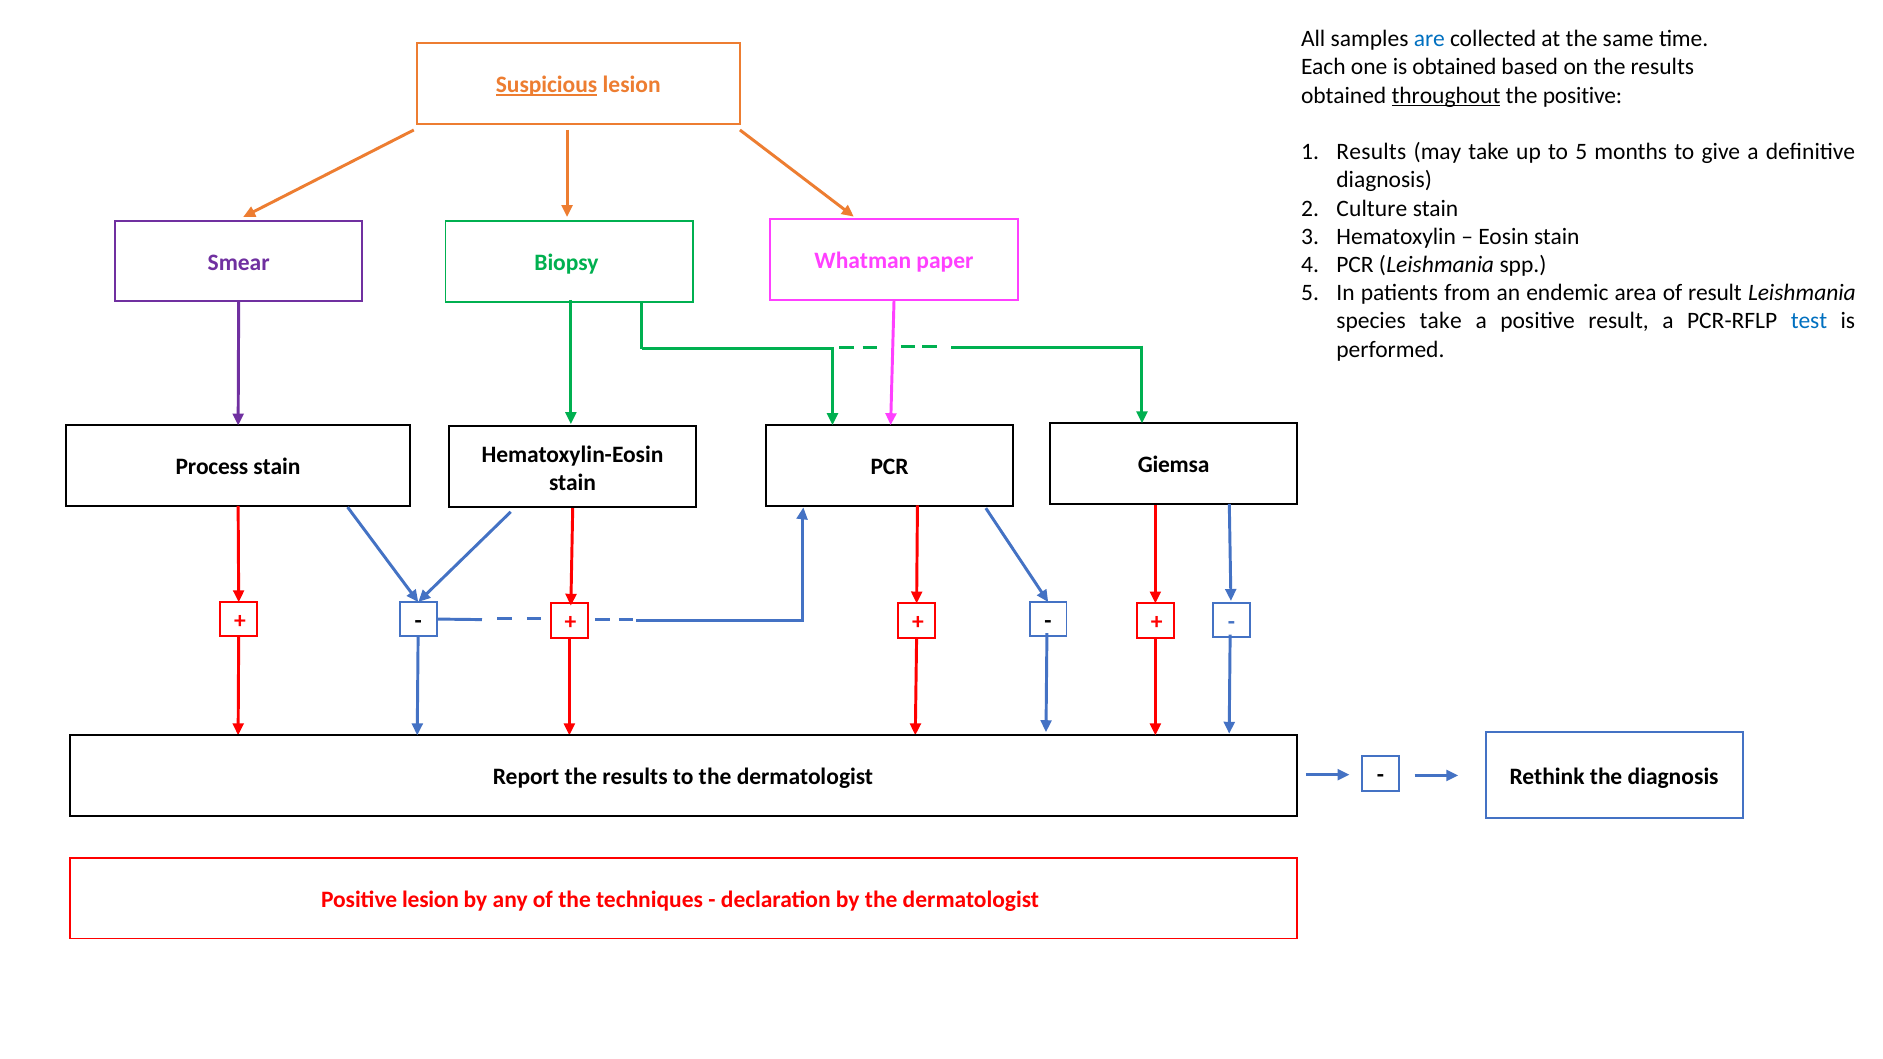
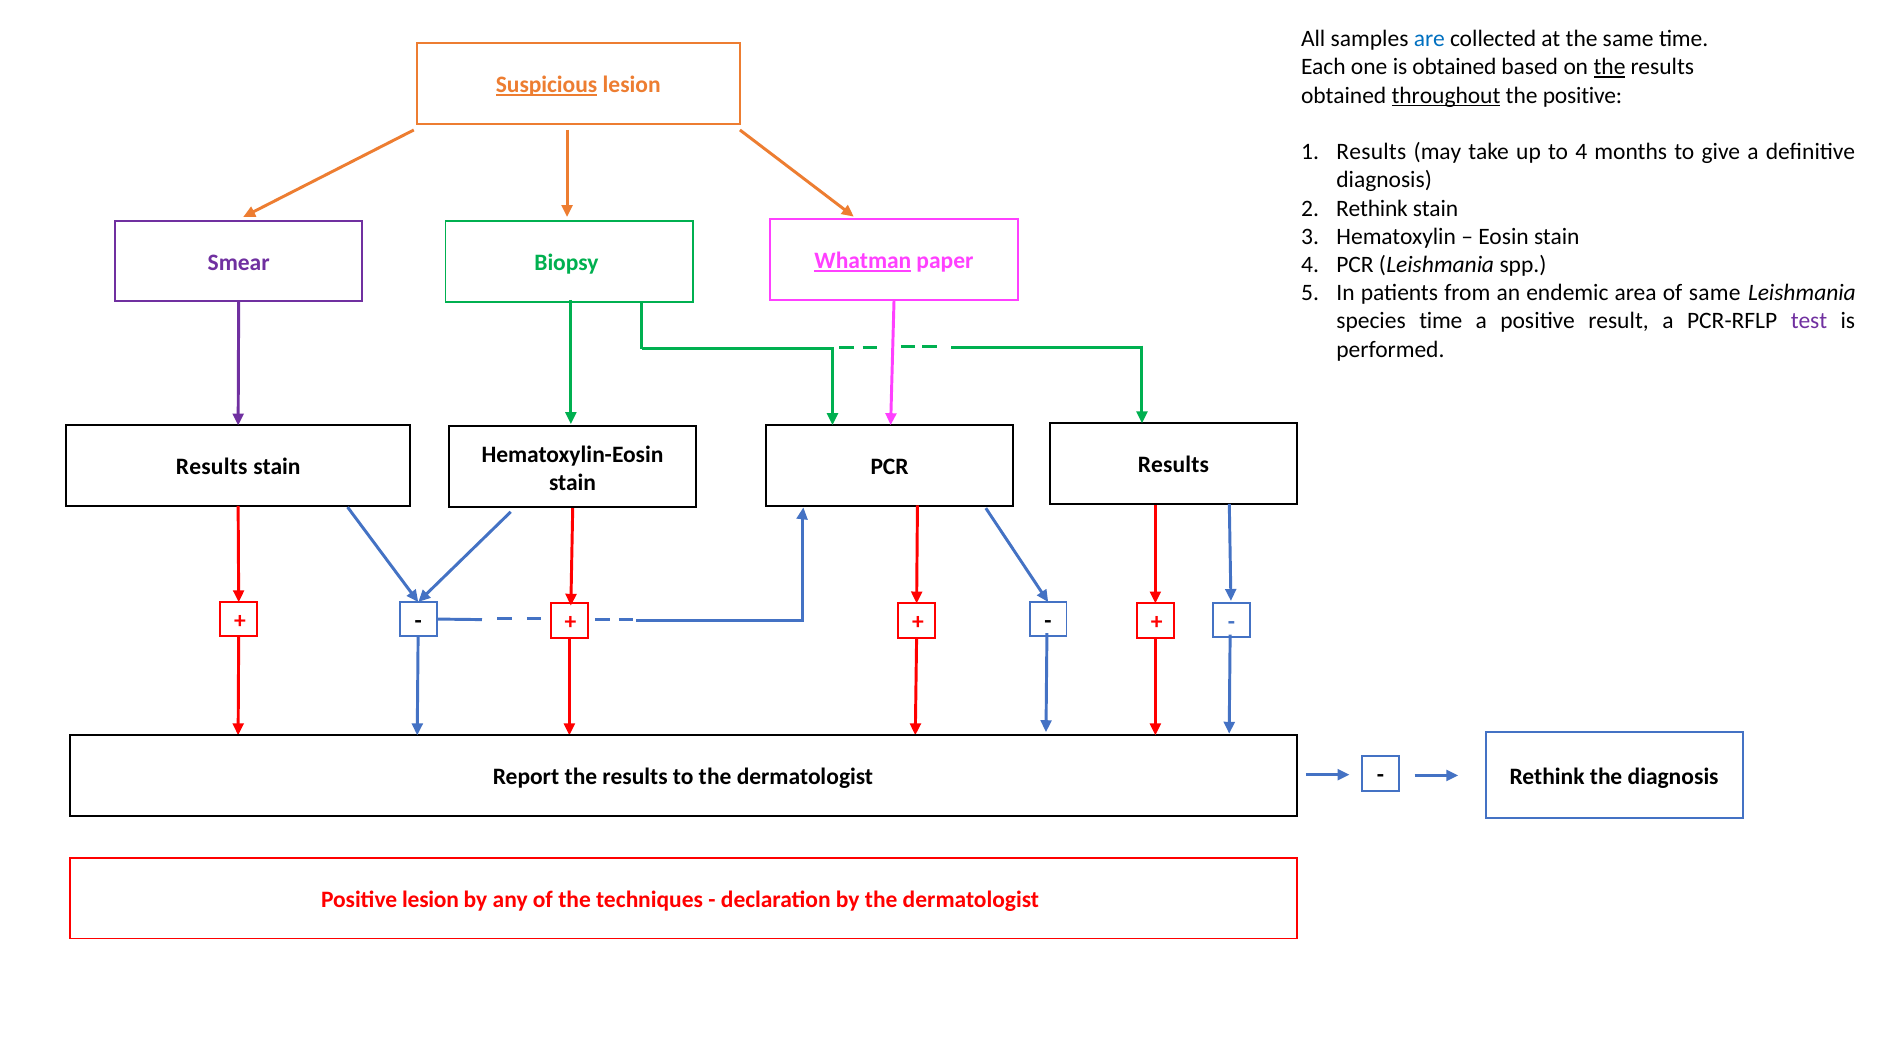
the at (1610, 67) underline: none -> present
to 5: 5 -> 4
Culture at (1372, 208): Culture -> Rethink
Whatman underline: none -> present
of result: result -> same
species take: take -> time
test colour: blue -> purple
Giemsa at (1174, 465): Giemsa -> Results
Process at (212, 467): Process -> Results
